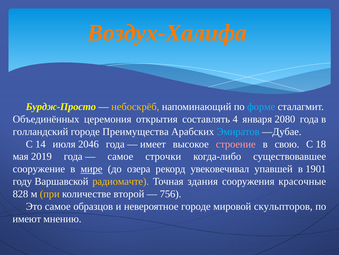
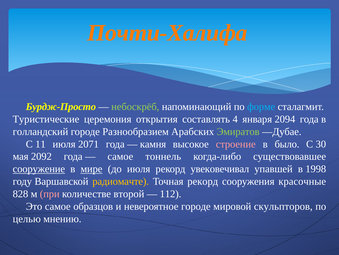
Воздух-Халифа: Воздух-Халифа -> Почти-Халифа
небоскрёб colour: yellow -> light green
Объединённых: Объединённых -> Туристические
2080: 2080 -> 2094
Преимущества: Преимущества -> Разнообразием
Эмиратов colour: light blue -> light green
14: 14 -> 11
2046: 2046 -> 2071
имеет: имеет -> камня
свою: свою -> было
18: 18 -> 30
2019: 2019 -> 2092
строчки: строчки -> тоннель
сооружение underline: none -> present
до озера: озера -> июля
1901: 1901 -> 1998
Точная здания: здания -> рекорд
при colour: yellow -> pink
756: 756 -> 112
имеют: имеют -> целью
